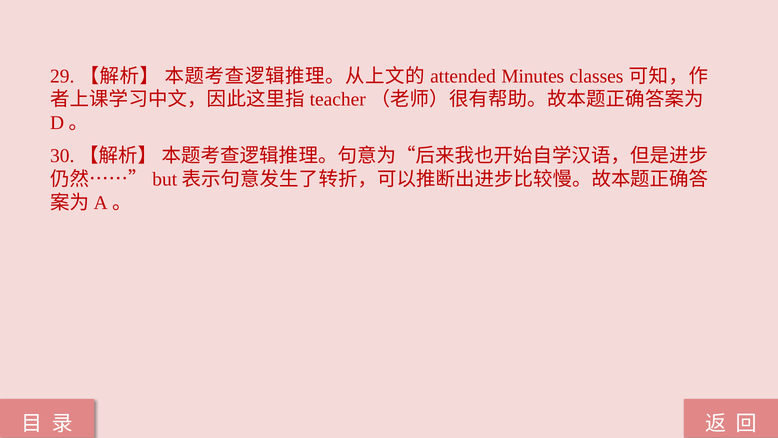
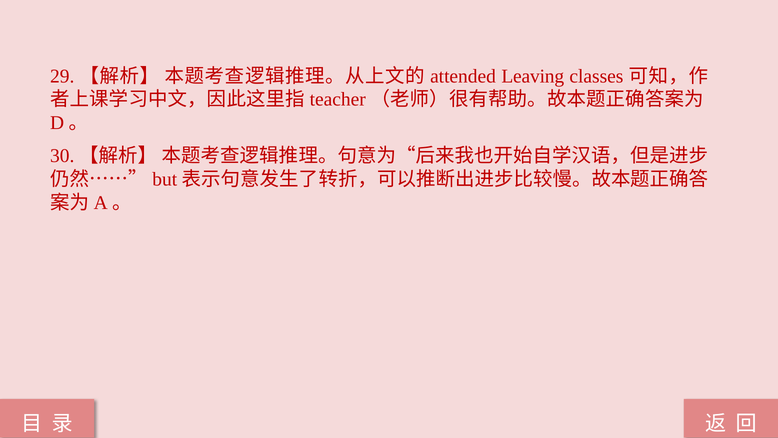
Minutes: Minutes -> Leaving
